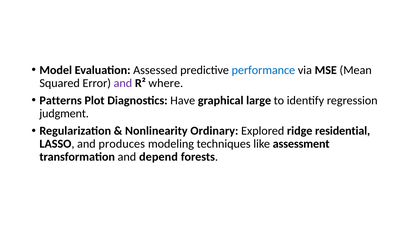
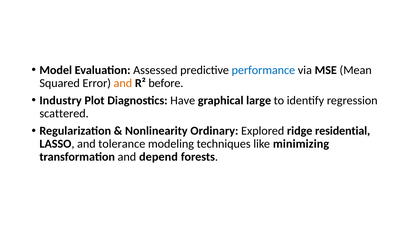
and at (123, 83) colour: purple -> orange
where: where -> before
Patterns: Patterns -> Industry
judgment: judgment -> scattered
produces: produces -> tolerance
assessment: assessment -> minimizing
